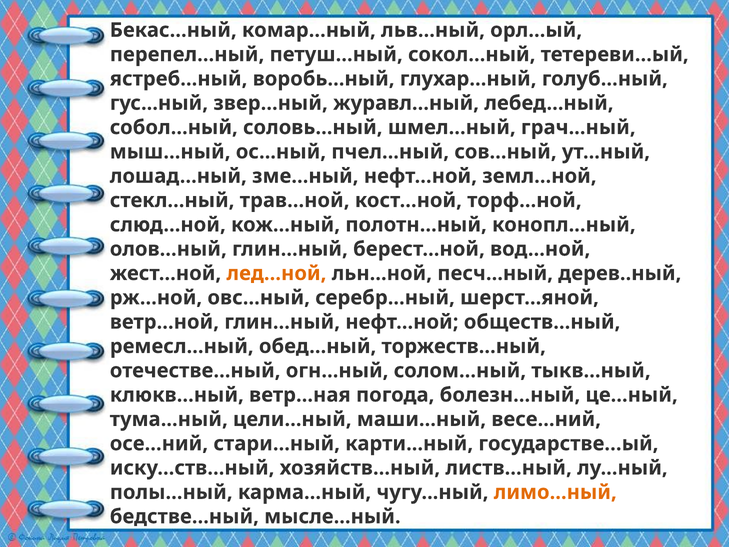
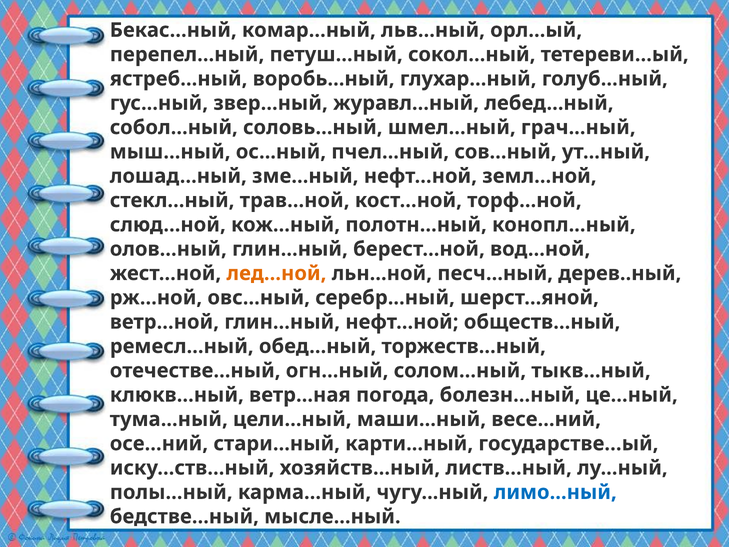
лимо...ный colour: orange -> blue
